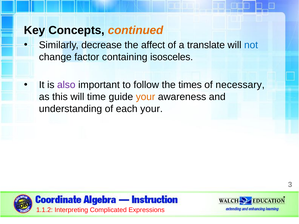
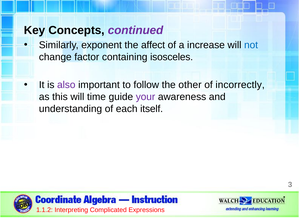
continued colour: orange -> purple
decrease: decrease -> exponent
translate: translate -> increase
times: times -> other
necessary: necessary -> incorrectly
your at (146, 97) colour: orange -> purple
each your: your -> itself
